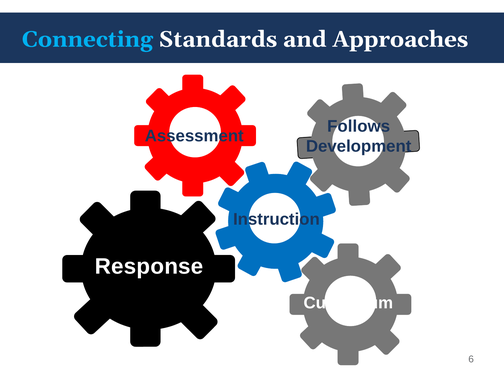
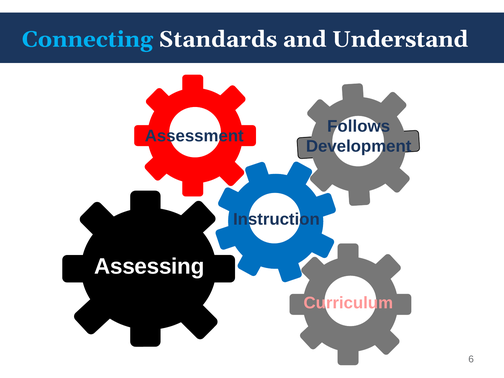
Approaches: Approaches -> Understand
Response: Response -> Assessing
Curriculum colour: white -> pink
